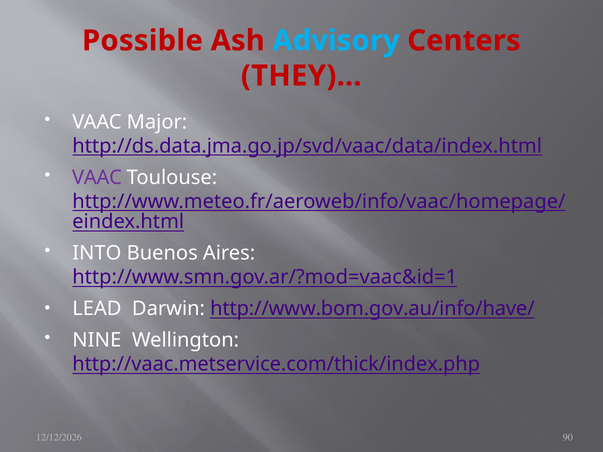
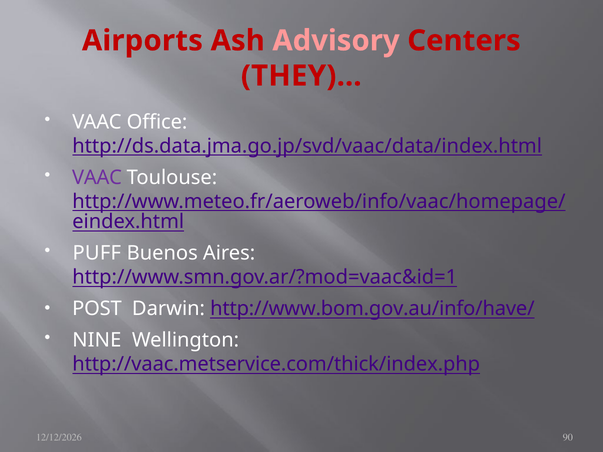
Possible: Possible -> Airports
Advisory colour: light blue -> pink
Major: Major -> Office
INTO: INTO -> PUFF
LEAD: LEAD -> POST
